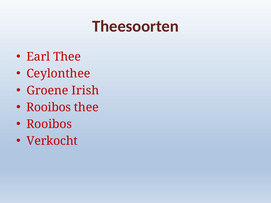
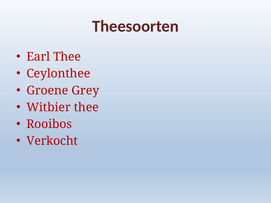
Irish: Irish -> Grey
Rooibos at (49, 107): Rooibos -> Witbier
